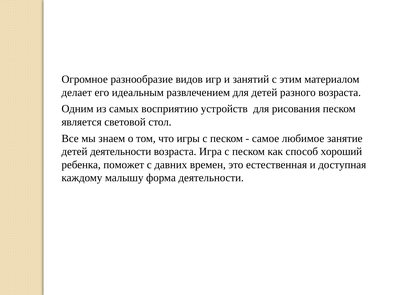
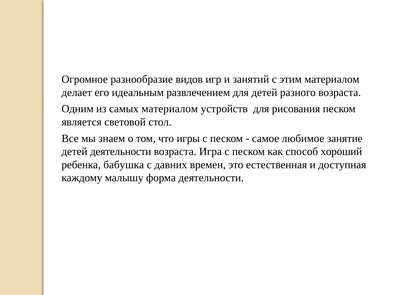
самых восприятию: восприятию -> материалом
поможет: поможет -> бабушка
